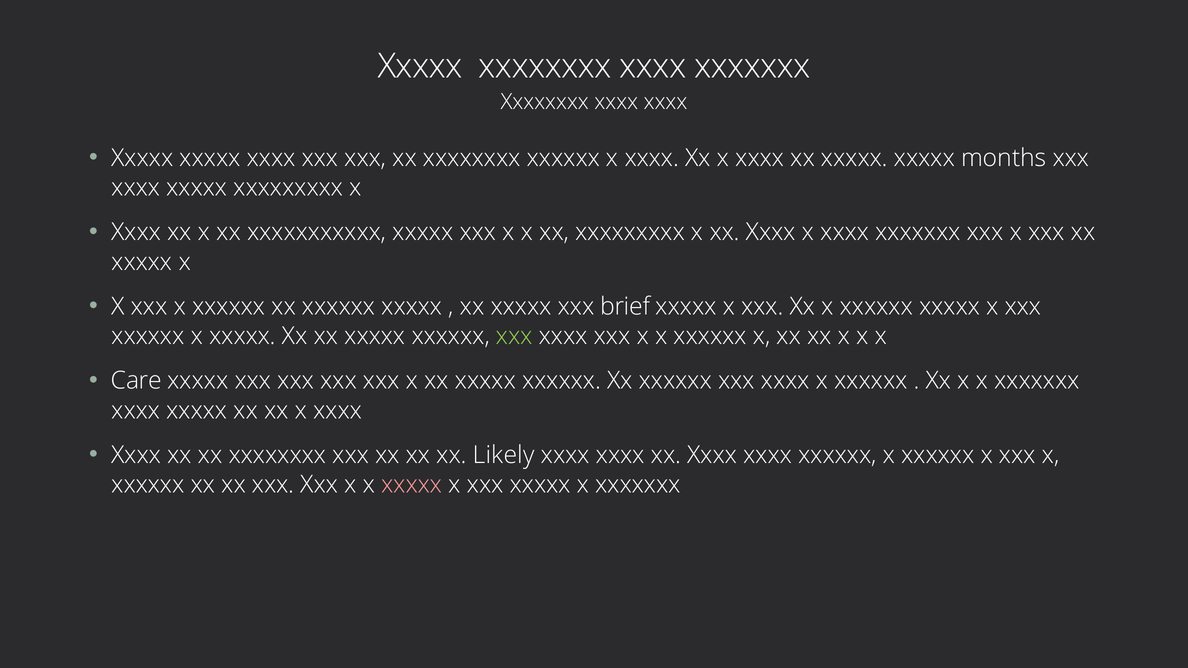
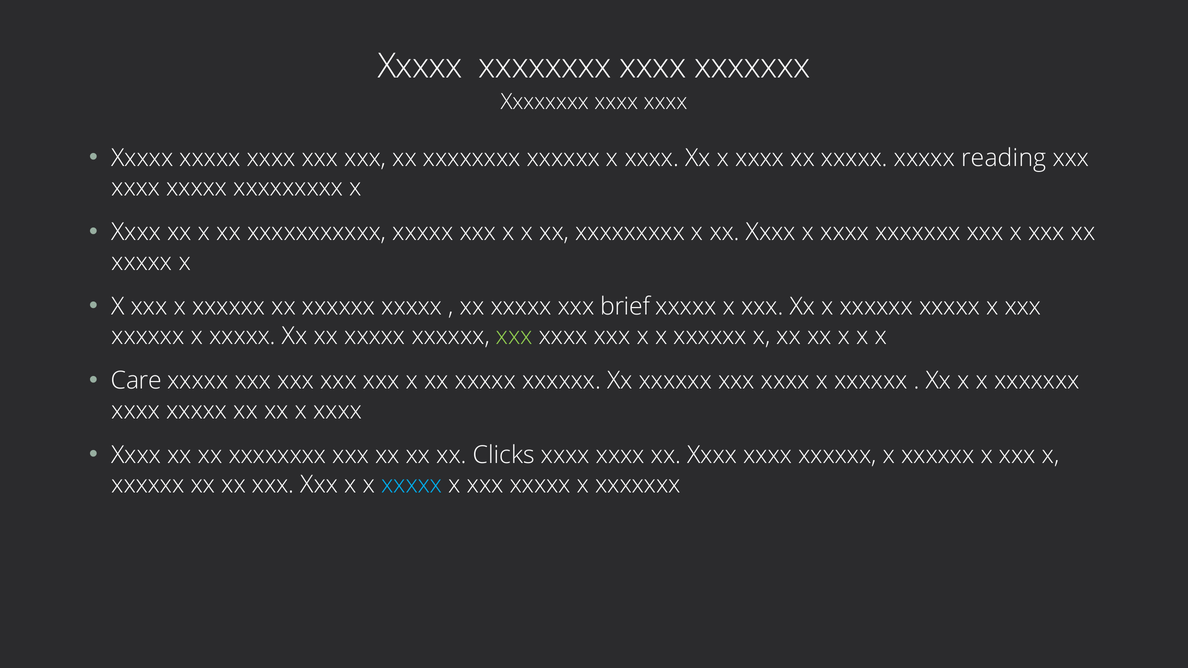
months: months -> reading
Likely: Likely -> Clicks
xxxxx at (412, 485) colour: pink -> light blue
